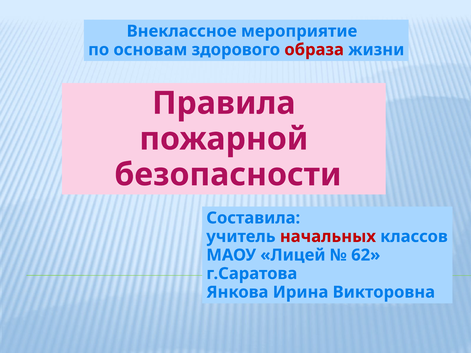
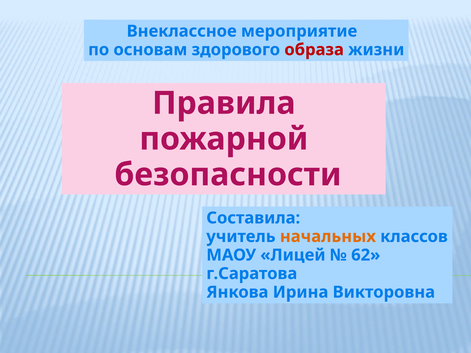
начальных colour: red -> orange
